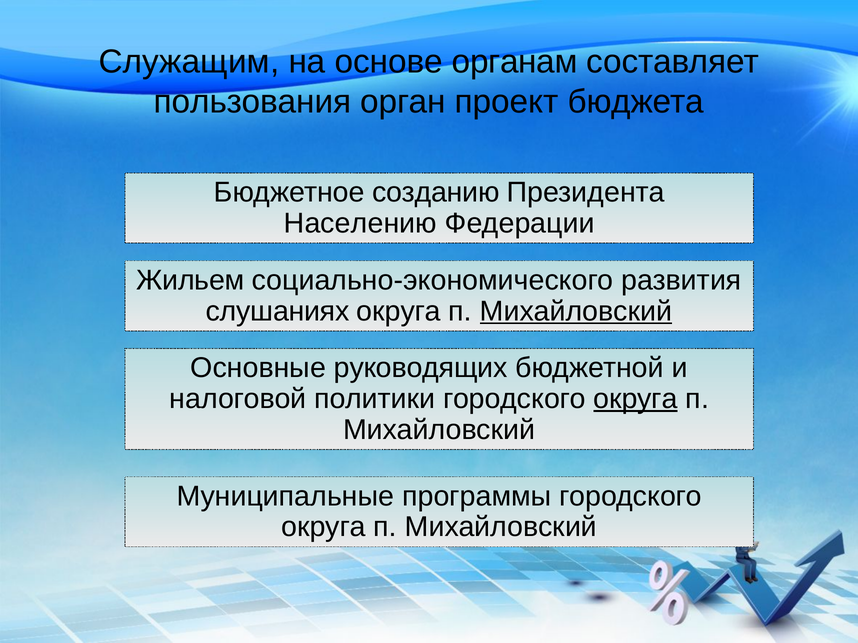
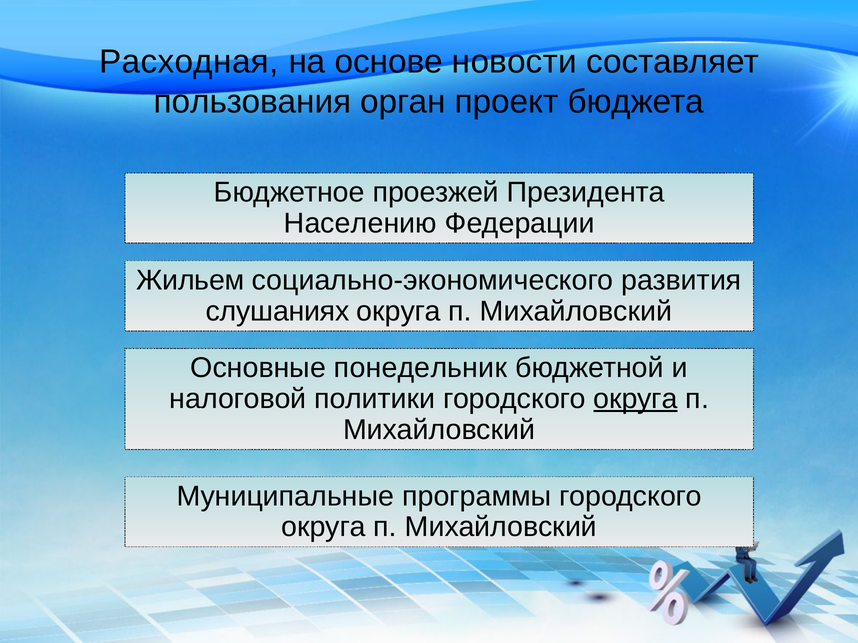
Служащим: Служащим -> Расходная
органам: органам -> новости
созданию: созданию -> проезжей
Михайловский at (576, 311) underline: present -> none
руководящих: руководящих -> понедельник
